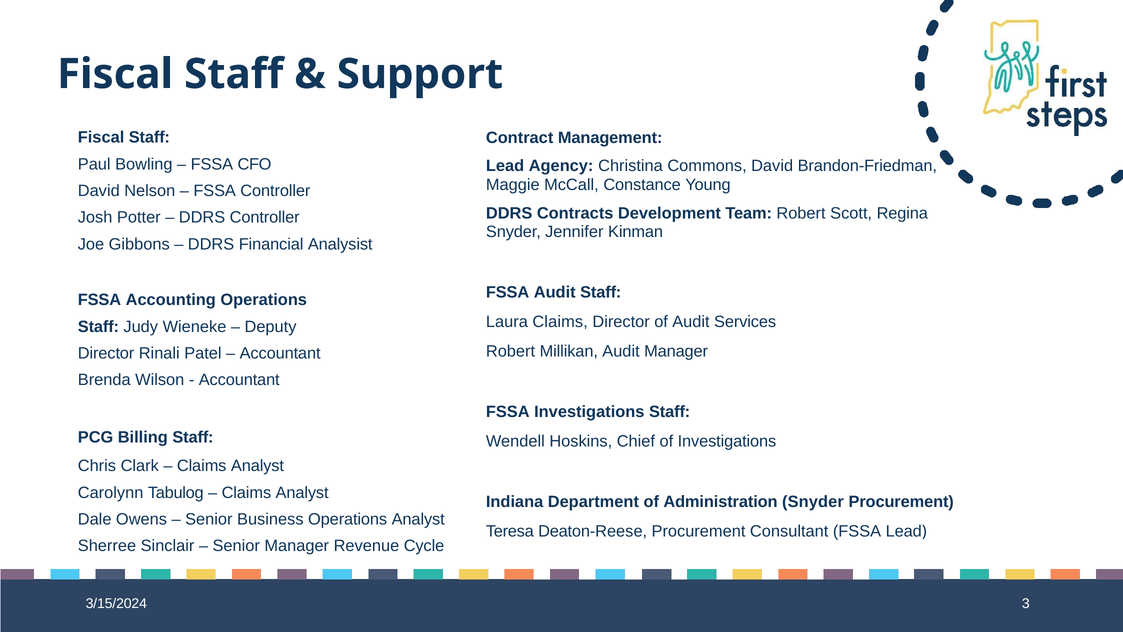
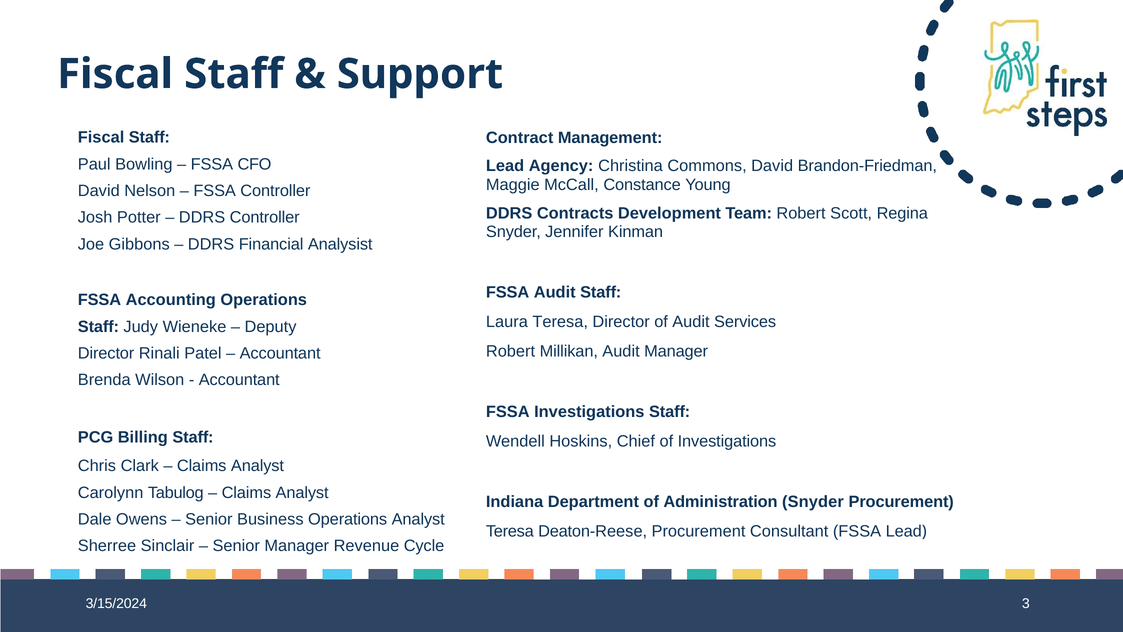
Laura Claims: Claims -> Teresa
